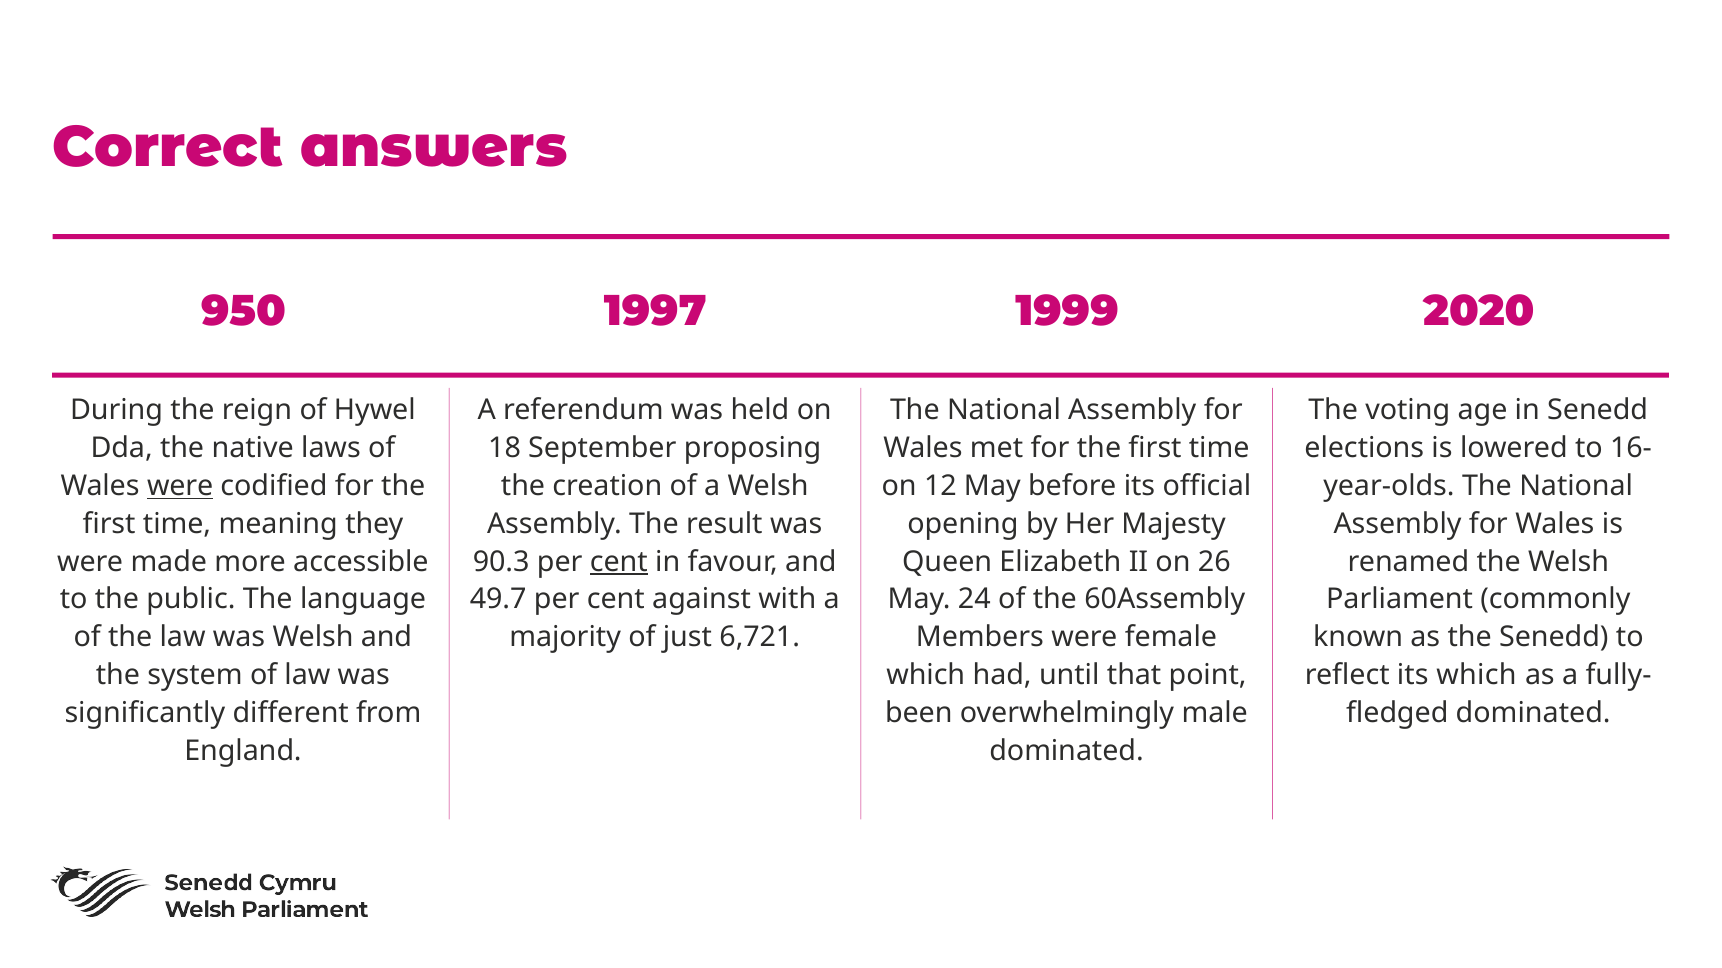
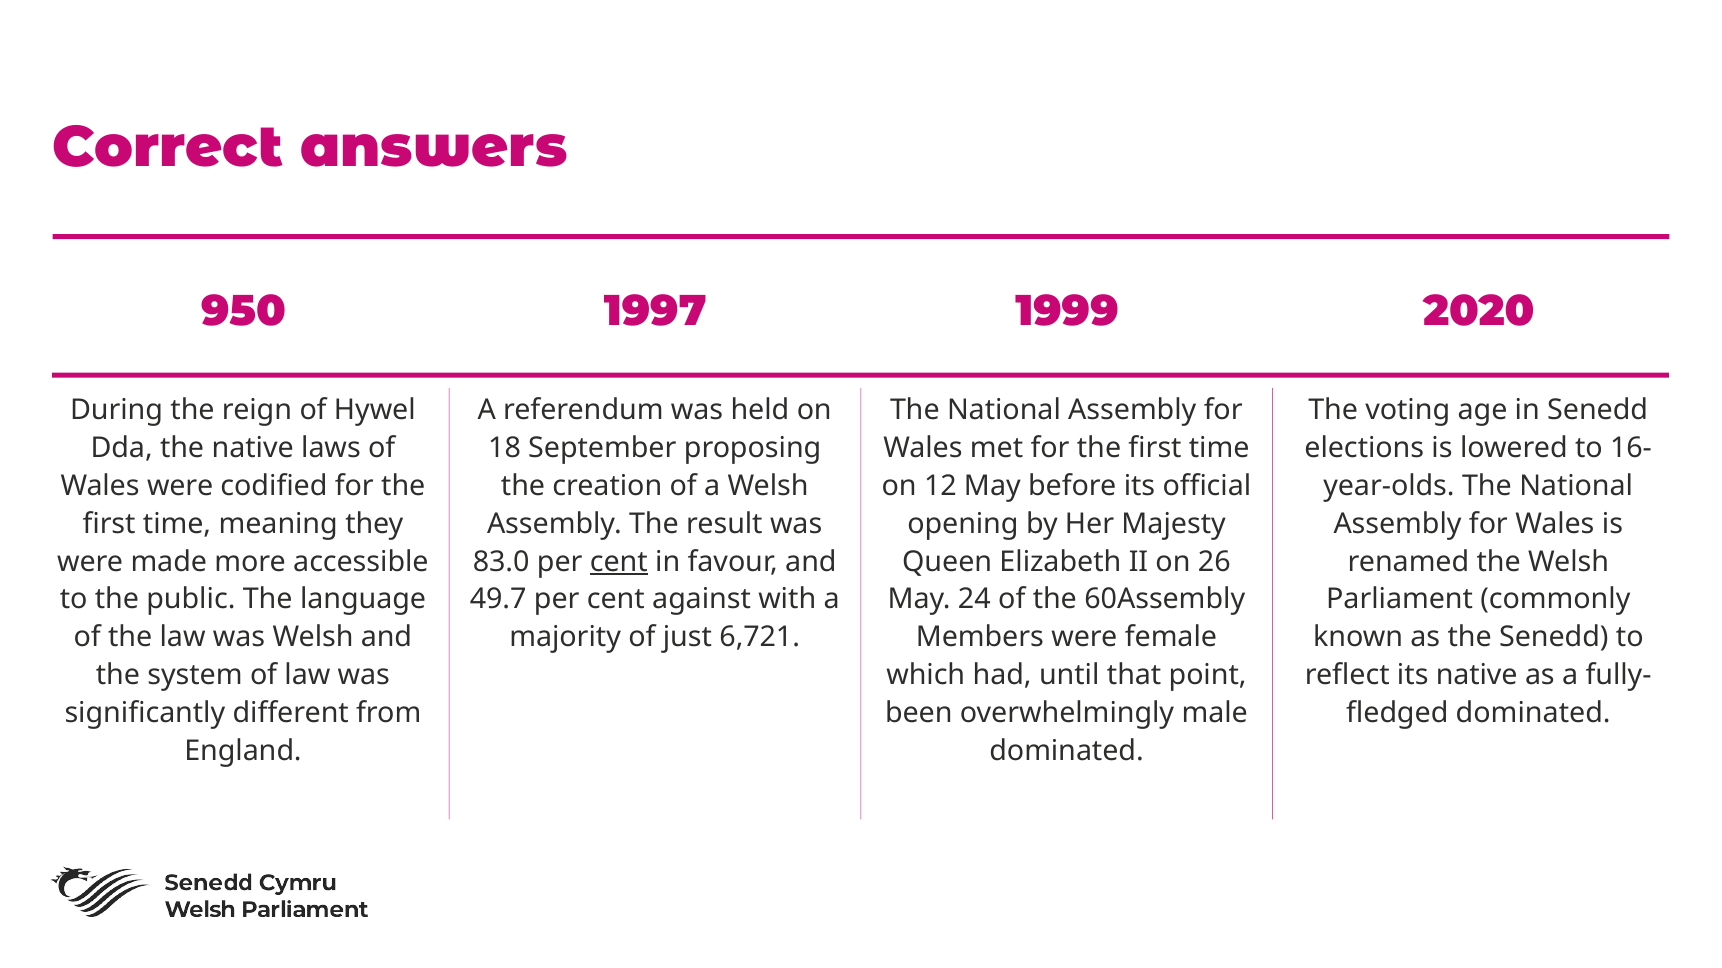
were at (180, 486) underline: present -> none
90.3: 90.3 -> 83.0
its which: which -> native
